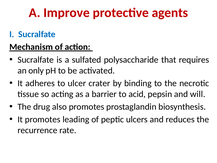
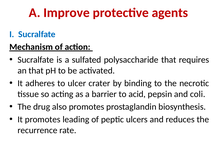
an only: only -> that
will: will -> coli
